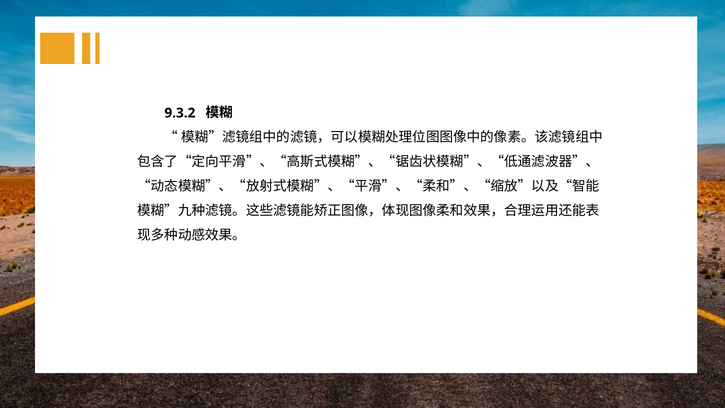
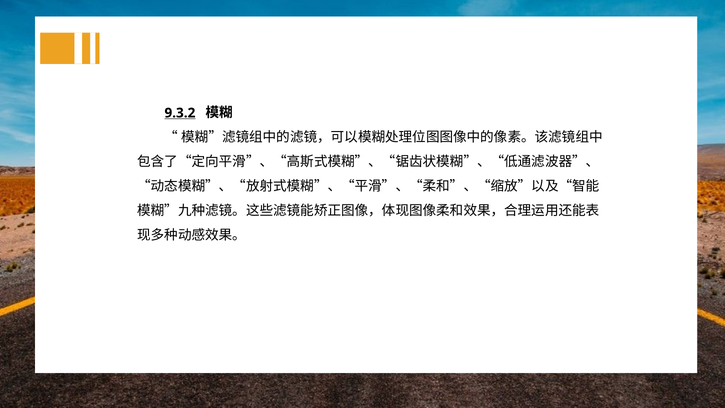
9.3.2 underline: none -> present
